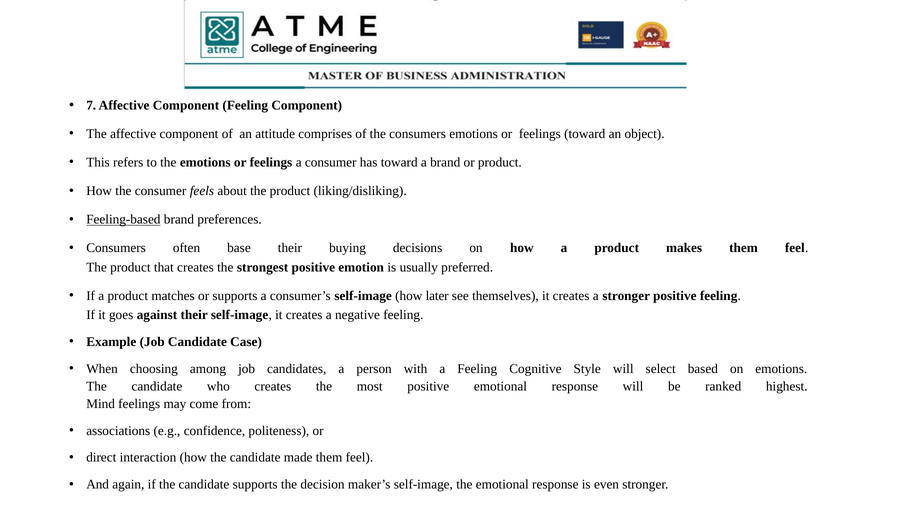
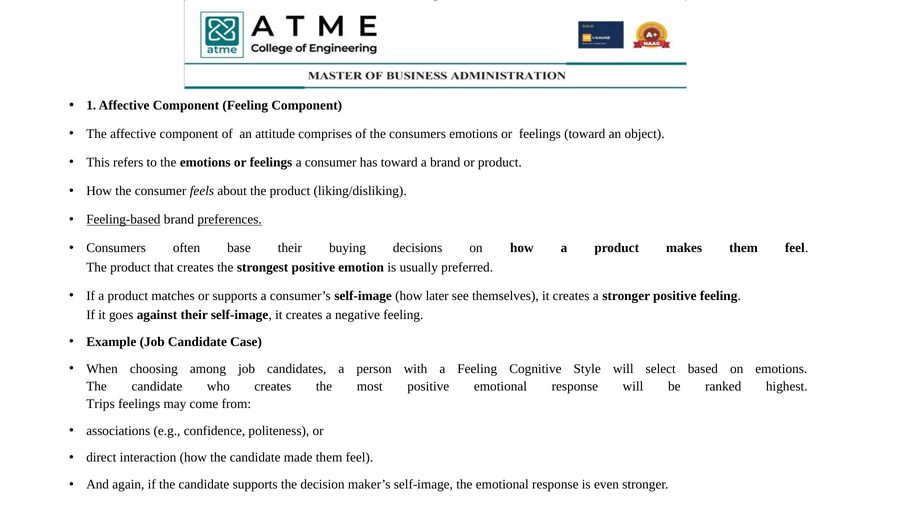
7: 7 -> 1
preferences underline: none -> present
Mind: Mind -> Trips
